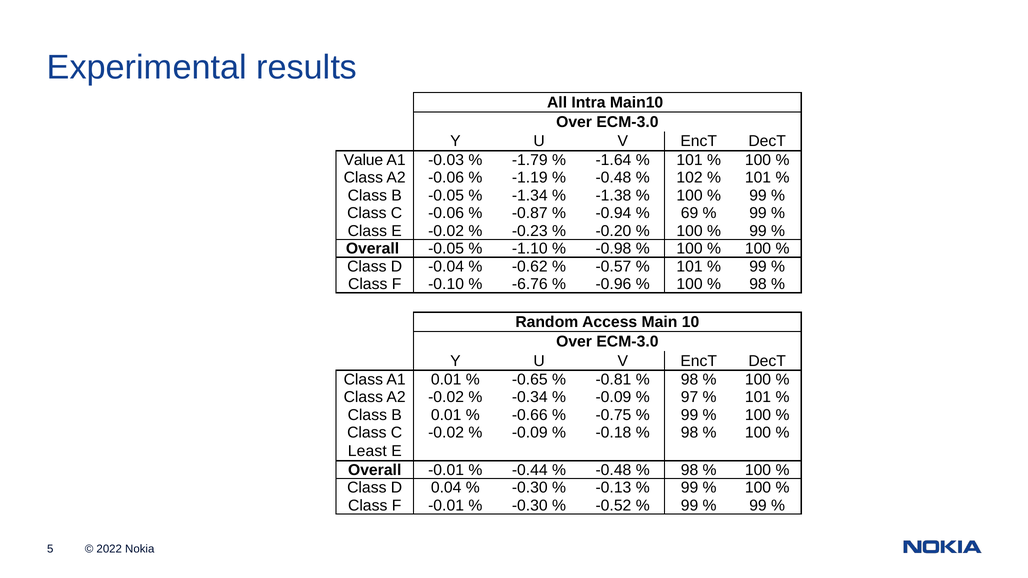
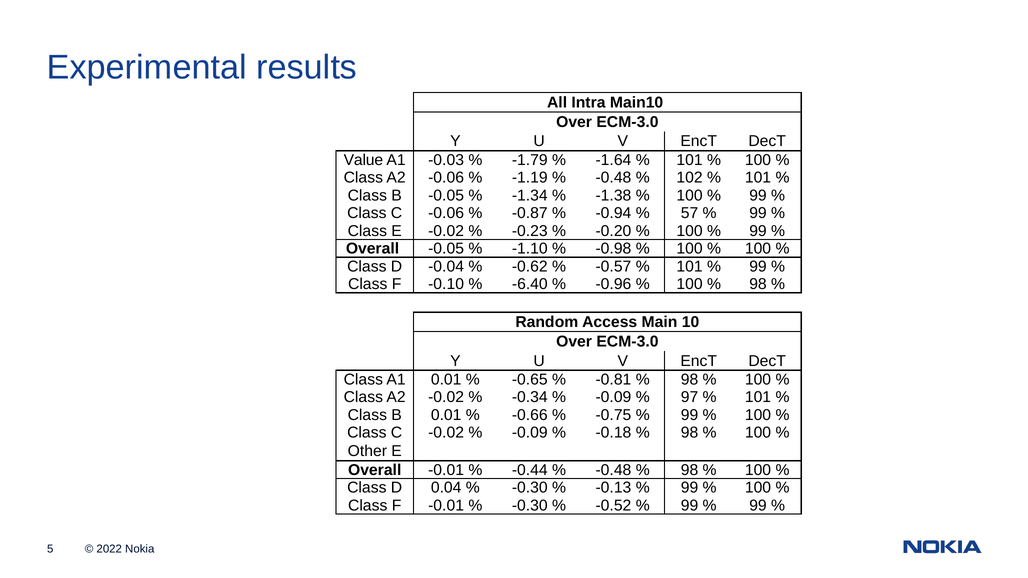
69: 69 -> 57
-6.76: -6.76 -> -6.40
Least: Least -> Other
